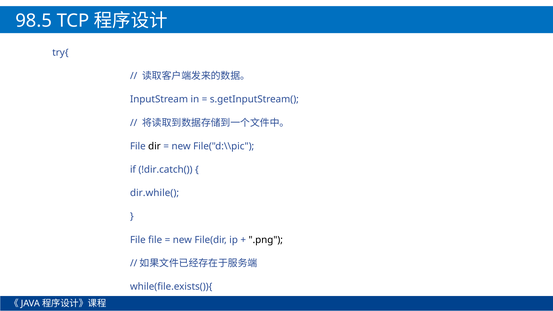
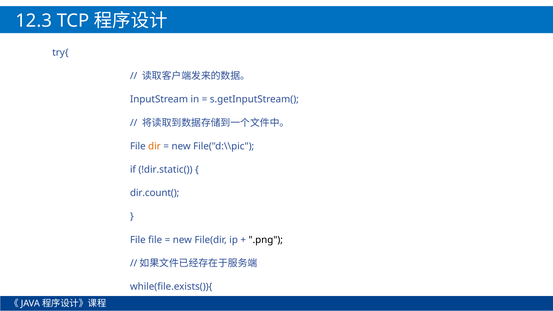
98.5: 98.5 -> 12.3
dir colour: black -> orange
!dir.catch(: !dir.catch( -> !dir.static(
dir.while(: dir.while( -> dir.count(
